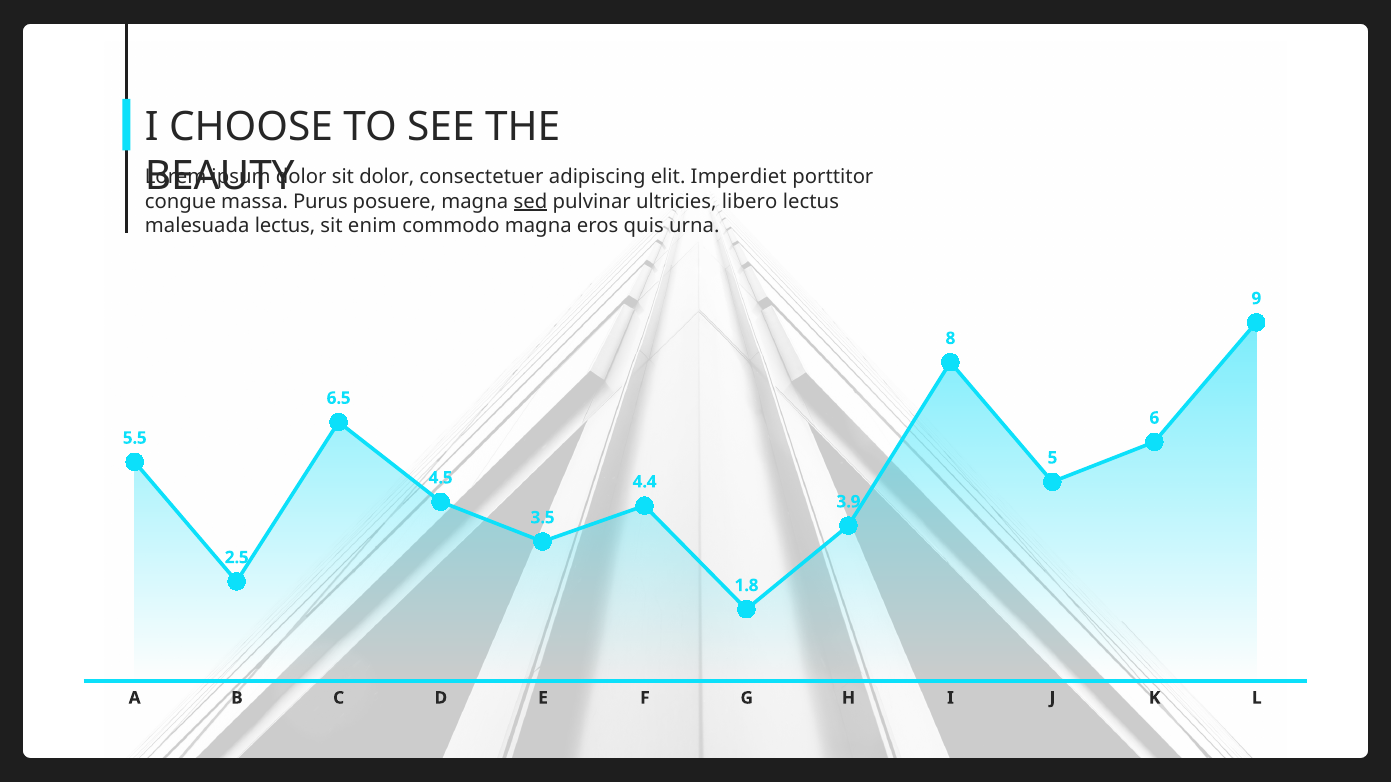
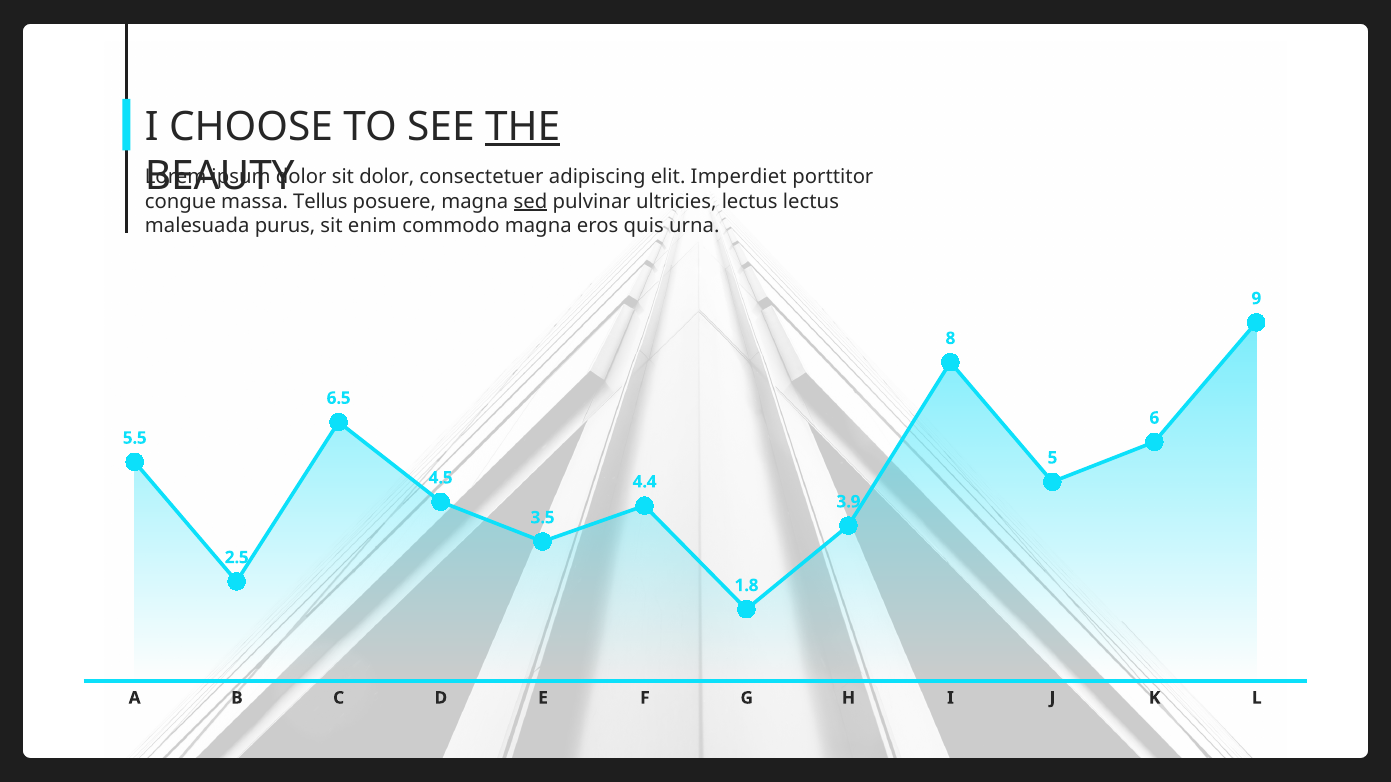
THE underline: none -> present
Purus: Purus -> Tellus
ultricies libero: libero -> lectus
malesuada lectus: lectus -> purus
